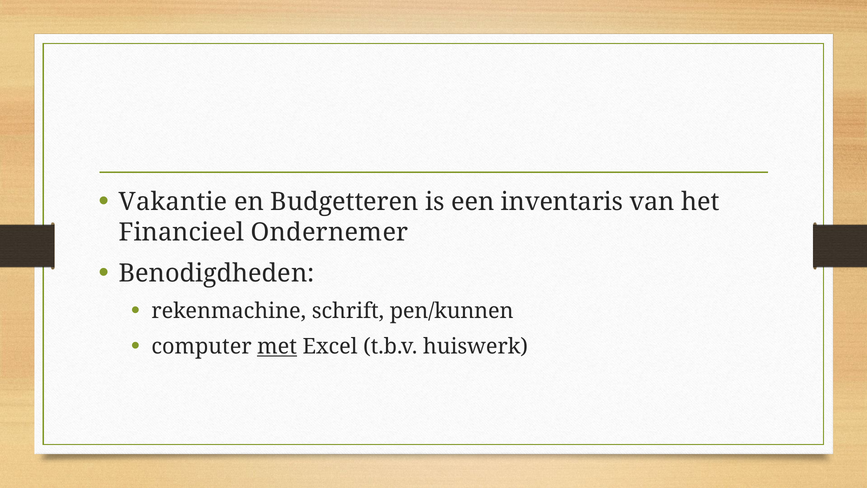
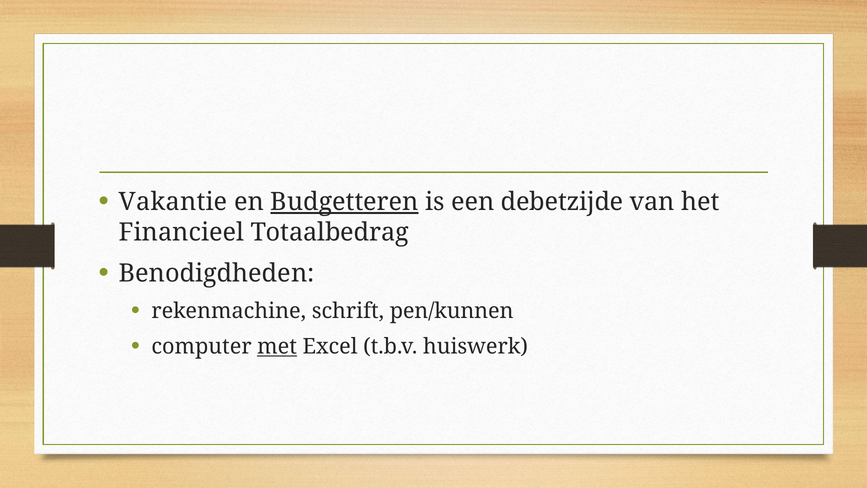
Budgetteren underline: none -> present
inventaris: inventaris -> debetzijde
Ondernemer: Ondernemer -> Totaalbedrag
